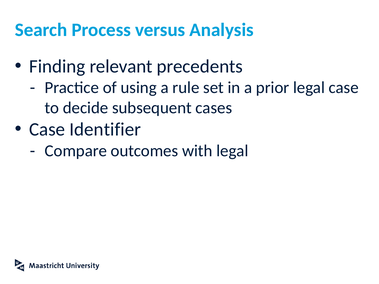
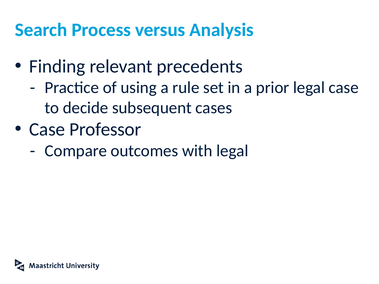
Identifier: Identifier -> Professor
